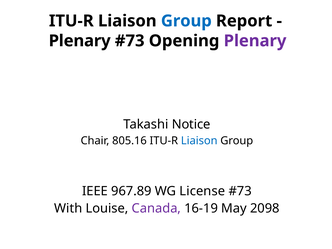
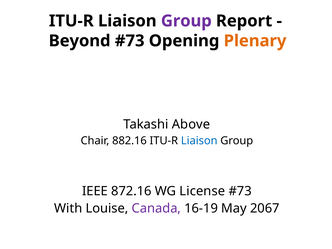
Group at (186, 21) colour: blue -> purple
Plenary at (80, 41): Plenary -> Beyond
Plenary at (255, 41) colour: purple -> orange
Notice: Notice -> Above
805.16: 805.16 -> 882.16
967.89: 967.89 -> 872.16
2098: 2098 -> 2067
